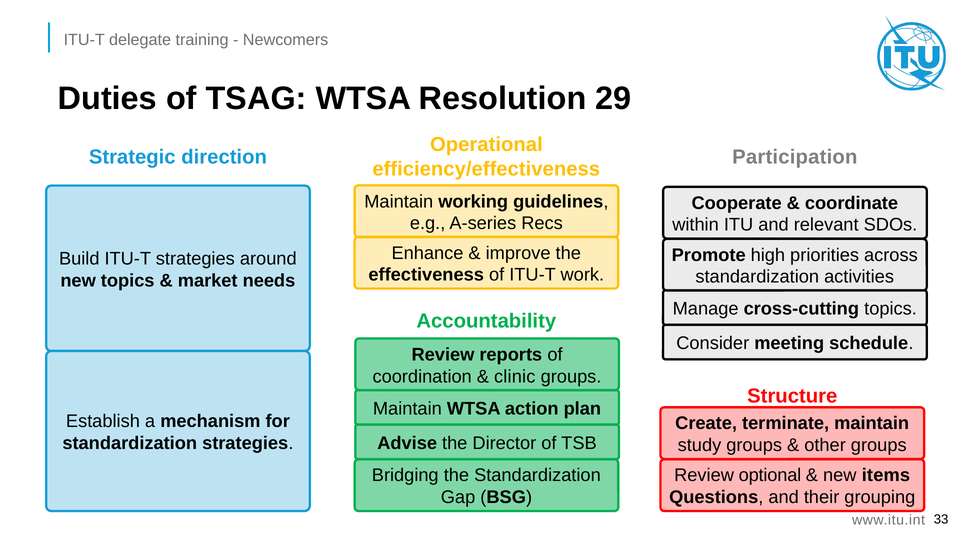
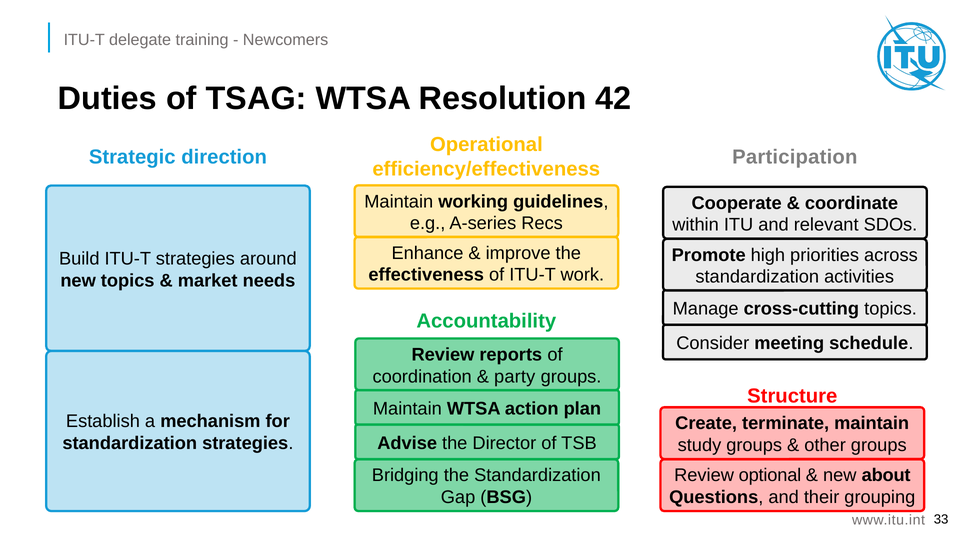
29: 29 -> 42
clinic: clinic -> party
items: items -> about
